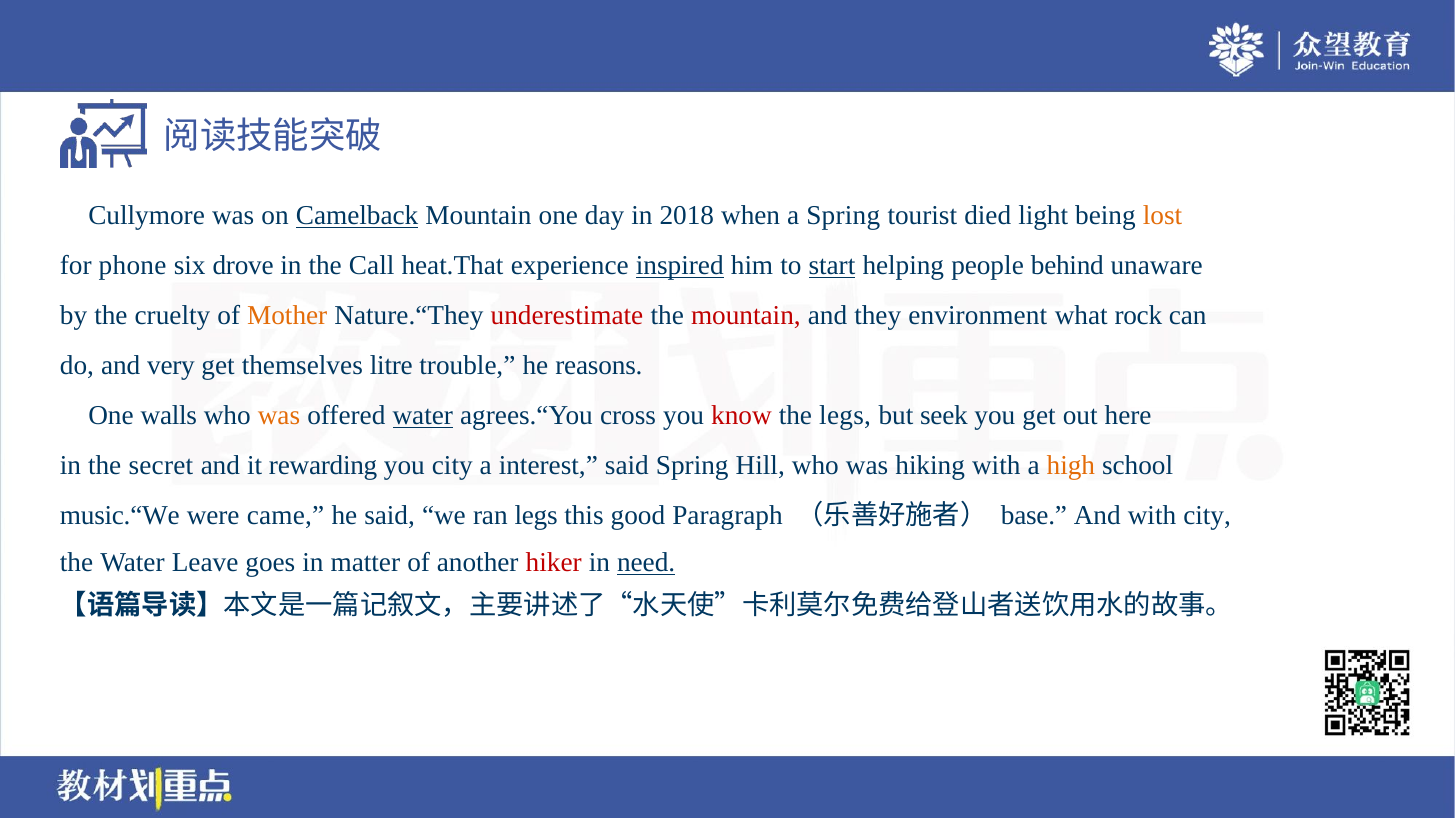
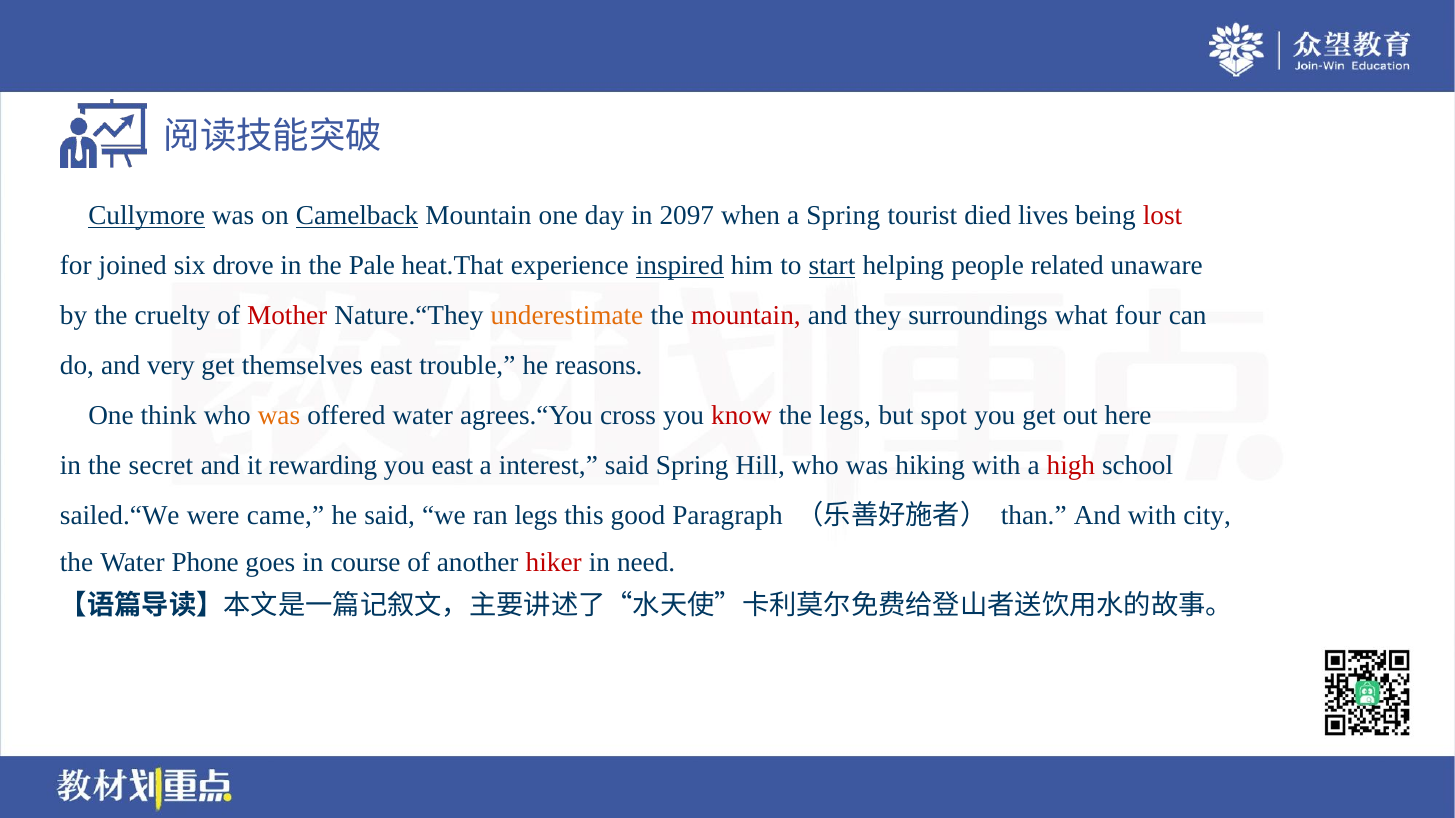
Cullymore underline: none -> present
2018: 2018 -> 2097
light: light -> lives
lost colour: orange -> red
phone: phone -> joined
Call: Call -> Pale
behind: behind -> related
Mother colour: orange -> red
underestimate colour: red -> orange
environment: environment -> surroundings
rock: rock -> four
themselves litre: litre -> east
walls: walls -> think
water at (423, 416) underline: present -> none
seek: seek -> spot
you city: city -> east
high colour: orange -> red
music.“We: music.“We -> sailed.“We
base: base -> than
Leave: Leave -> Phone
matter: matter -> course
need underline: present -> none
